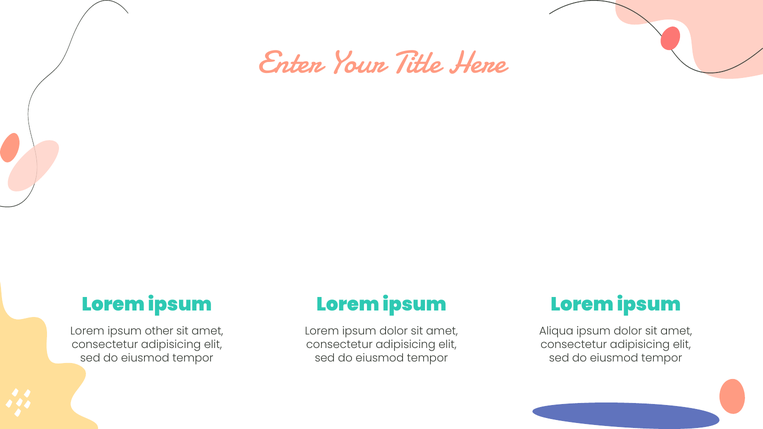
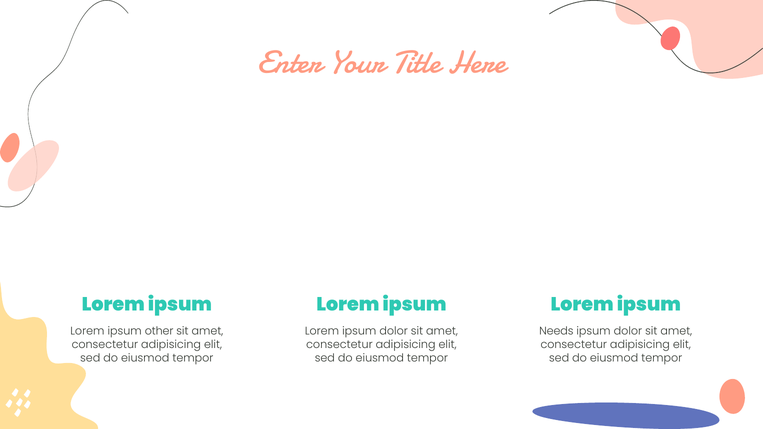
Aliqua: Aliqua -> Needs
